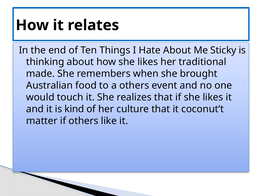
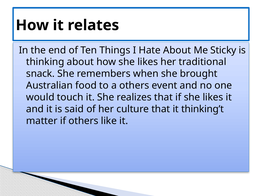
made: made -> snack
kind: kind -> said
coconut’t: coconut’t -> thinking’t
